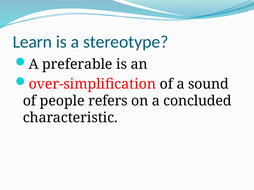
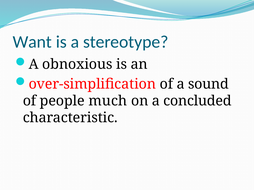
Learn: Learn -> Want
preferable: preferable -> obnoxious
refers: refers -> much
